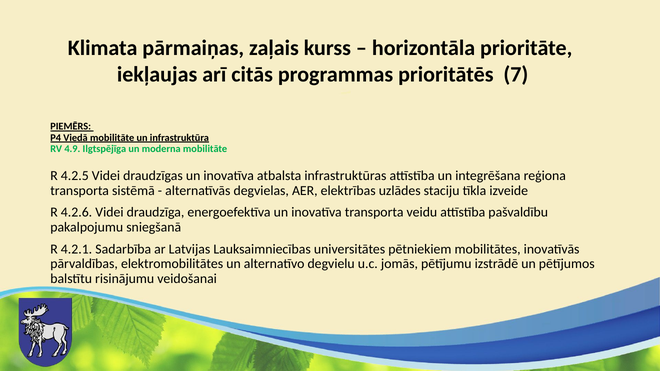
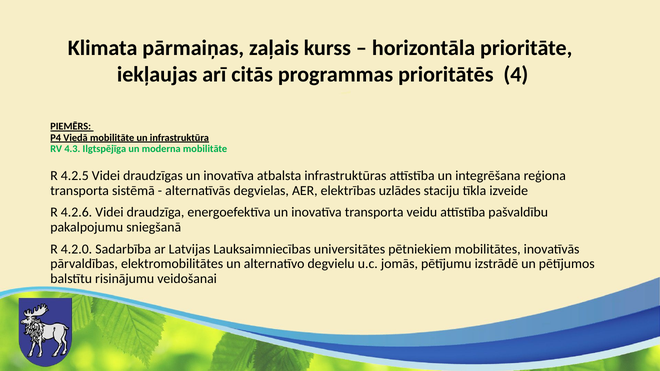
7: 7 -> 4
4.9: 4.9 -> 4.3
4.2.1: 4.2.1 -> 4.2.0
